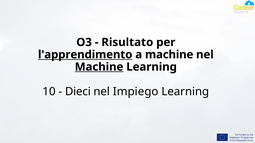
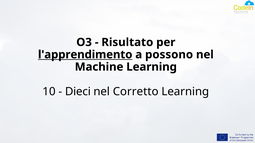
a machine: machine -> possono
Machine at (99, 67) underline: present -> none
Impiego: Impiego -> Corretto
